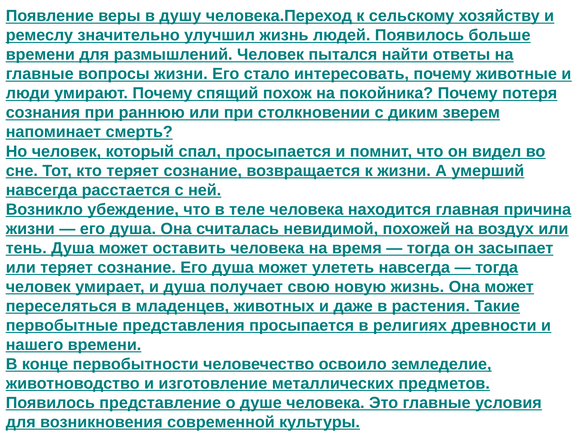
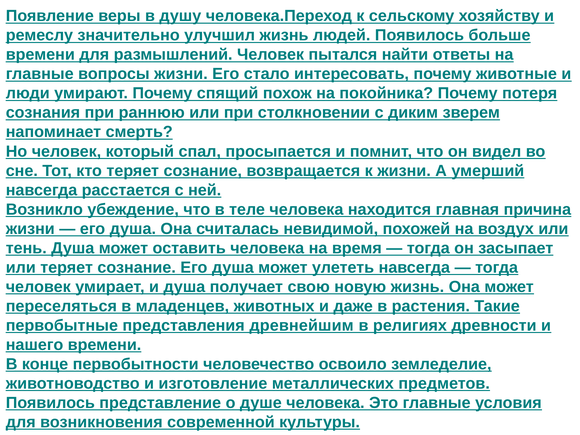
представления просыпается: просыпается -> древнейшим
